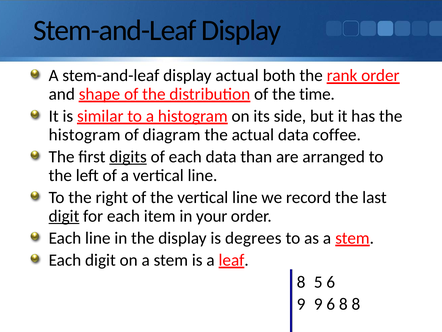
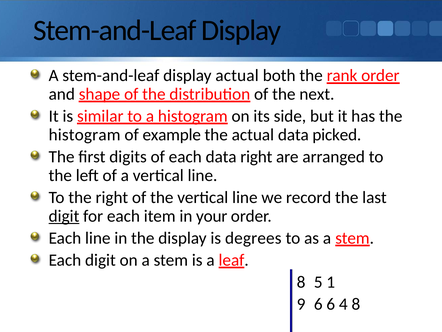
time: time -> next
diagram: diagram -> example
coffee: coffee -> picked
digits underline: present -> none
data than: than -> right
5 6: 6 -> 1
9 9: 9 -> 6
6 8: 8 -> 4
